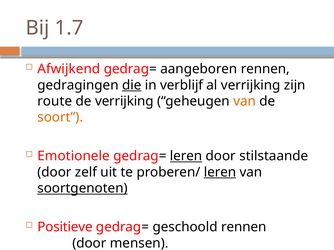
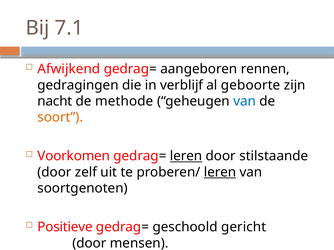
1.7: 1.7 -> 7.1
die underline: present -> none
al verrijking: verrijking -> geboorte
route: route -> nacht
de verrijking: verrijking -> methode
van at (245, 101) colour: orange -> blue
Emotionele: Emotionele -> Voorkomen
soortgenoten underline: present -> none
geschoold rennen: rennen -> gericht
